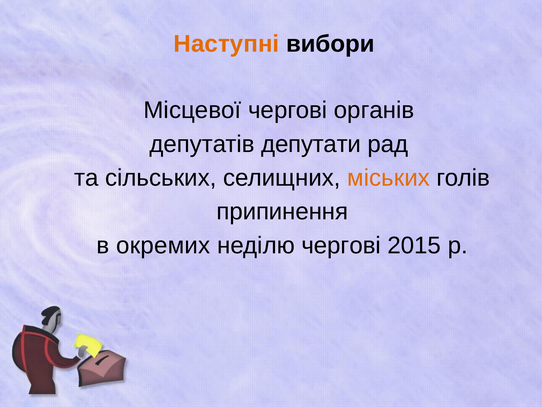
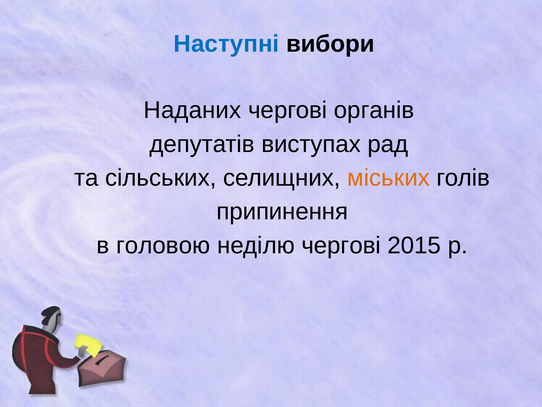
Наступні colour: orange -> blue
Місцевої: Місцевої -> Наданих
депутати: депутати -> виступах
окремих: окремих -> головою
